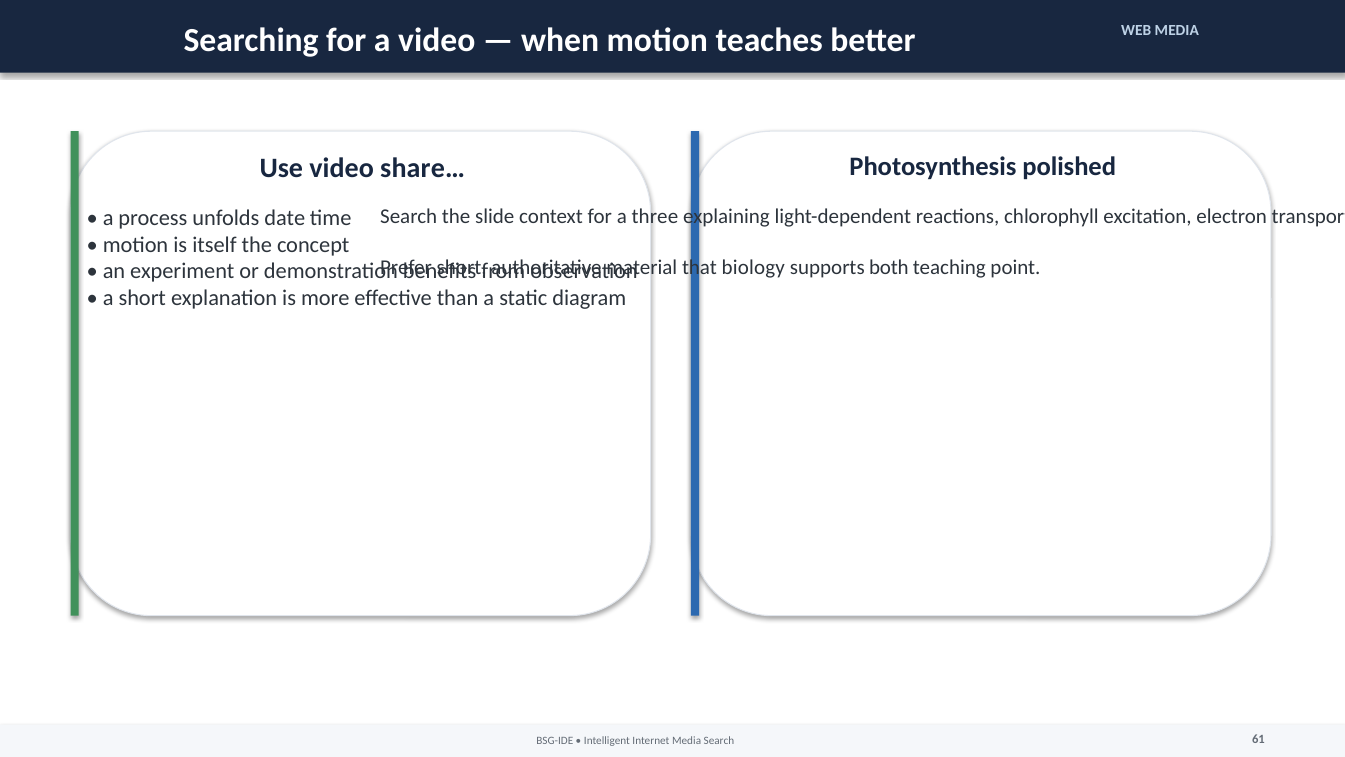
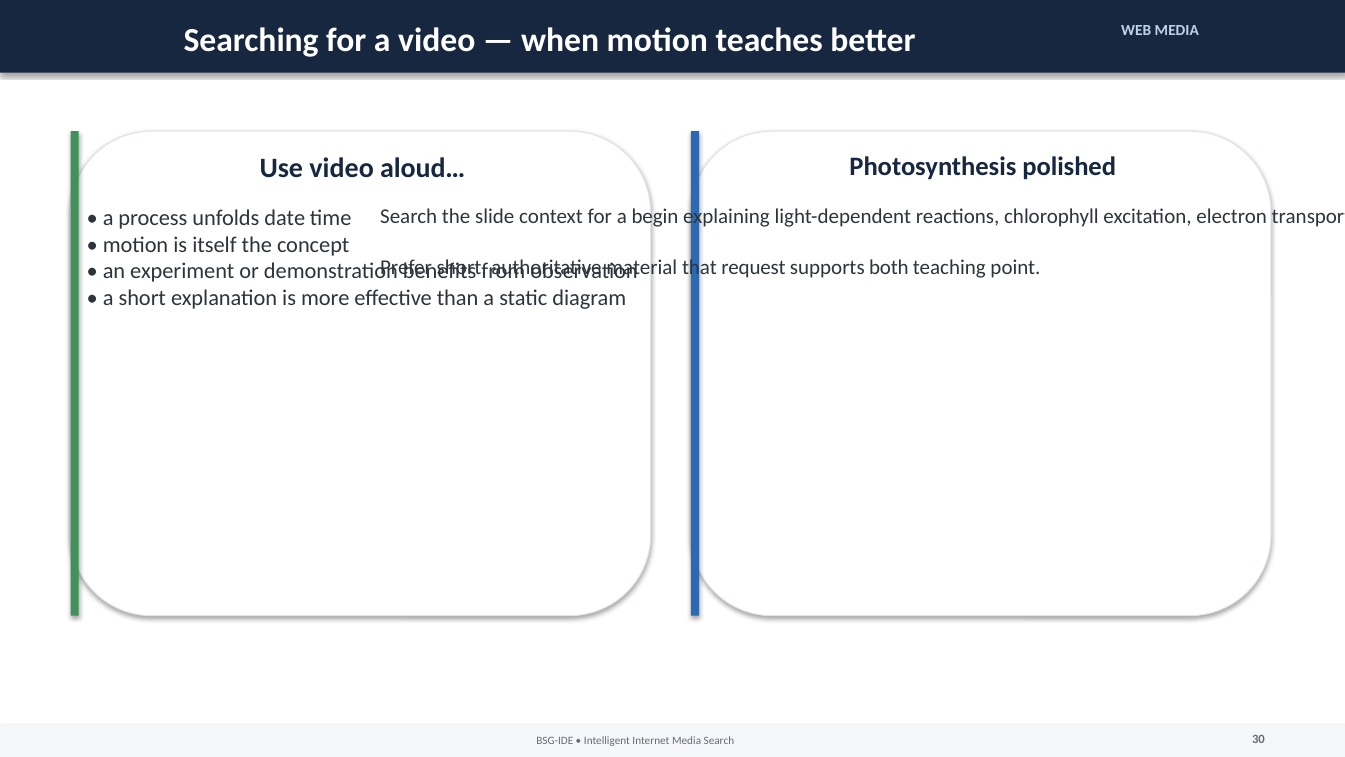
share…: share… -> aloud…
three: three -> begin
biology: biology -> request
61: 61 -> 30
